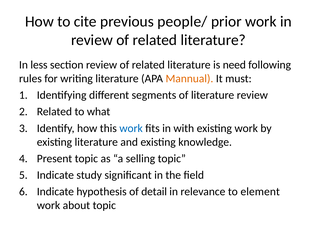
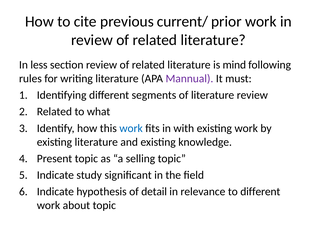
people/: people/ -> current/
need: need -> mind
Mannual colour: orange -> purple
to element: element -> different
